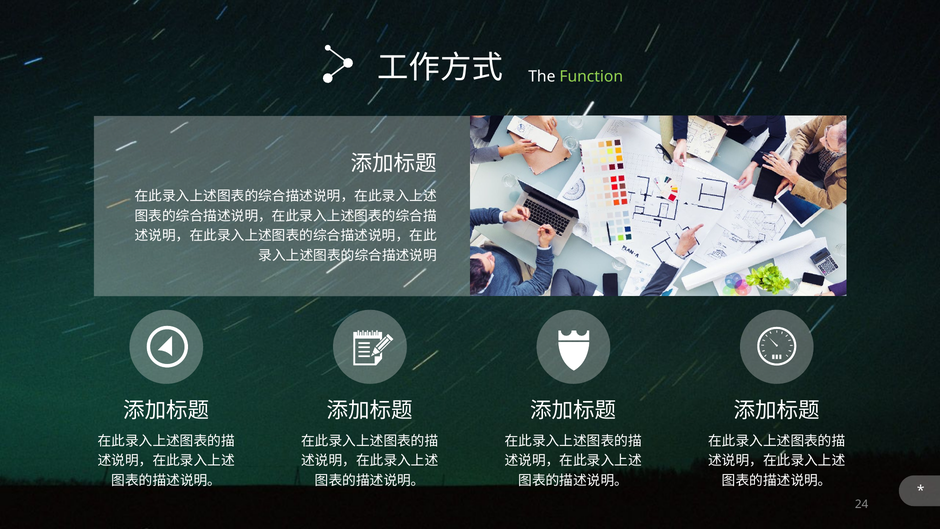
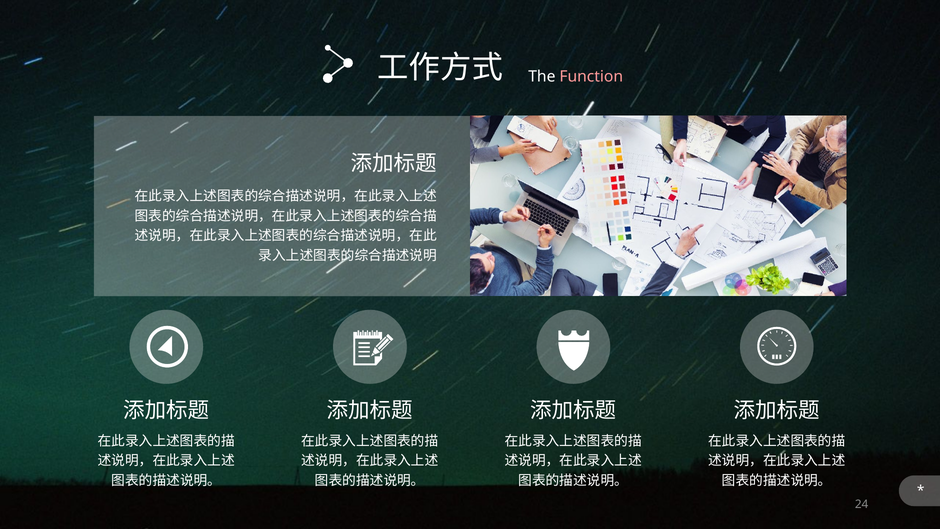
Function colour: light green -> pink
